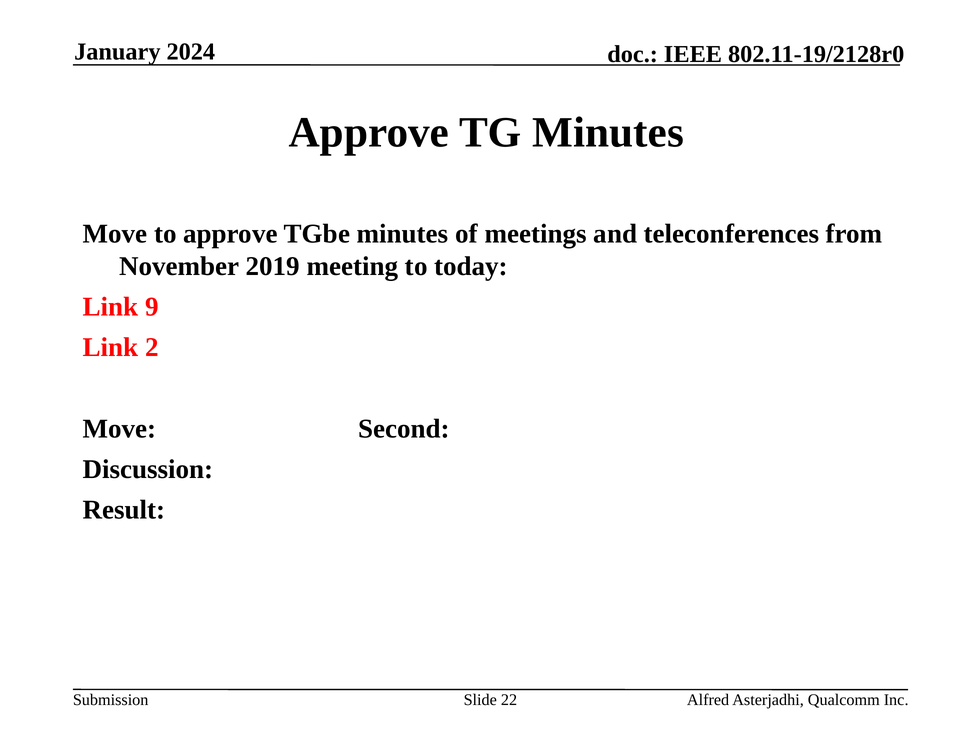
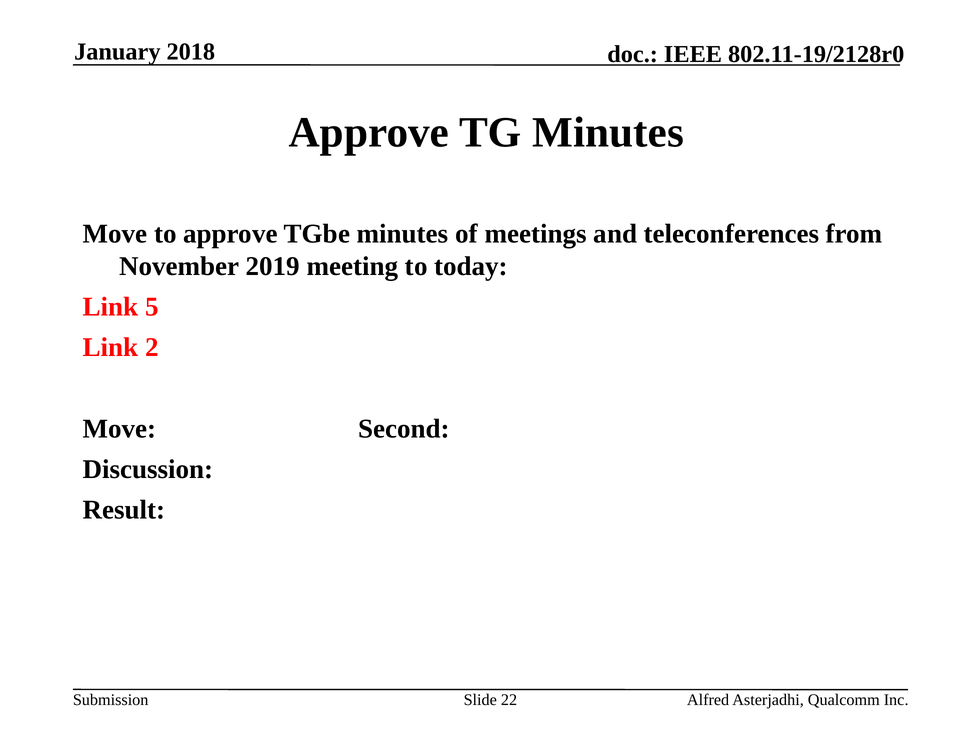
2024: 2024 -> 2018
9: 9 -> 5
